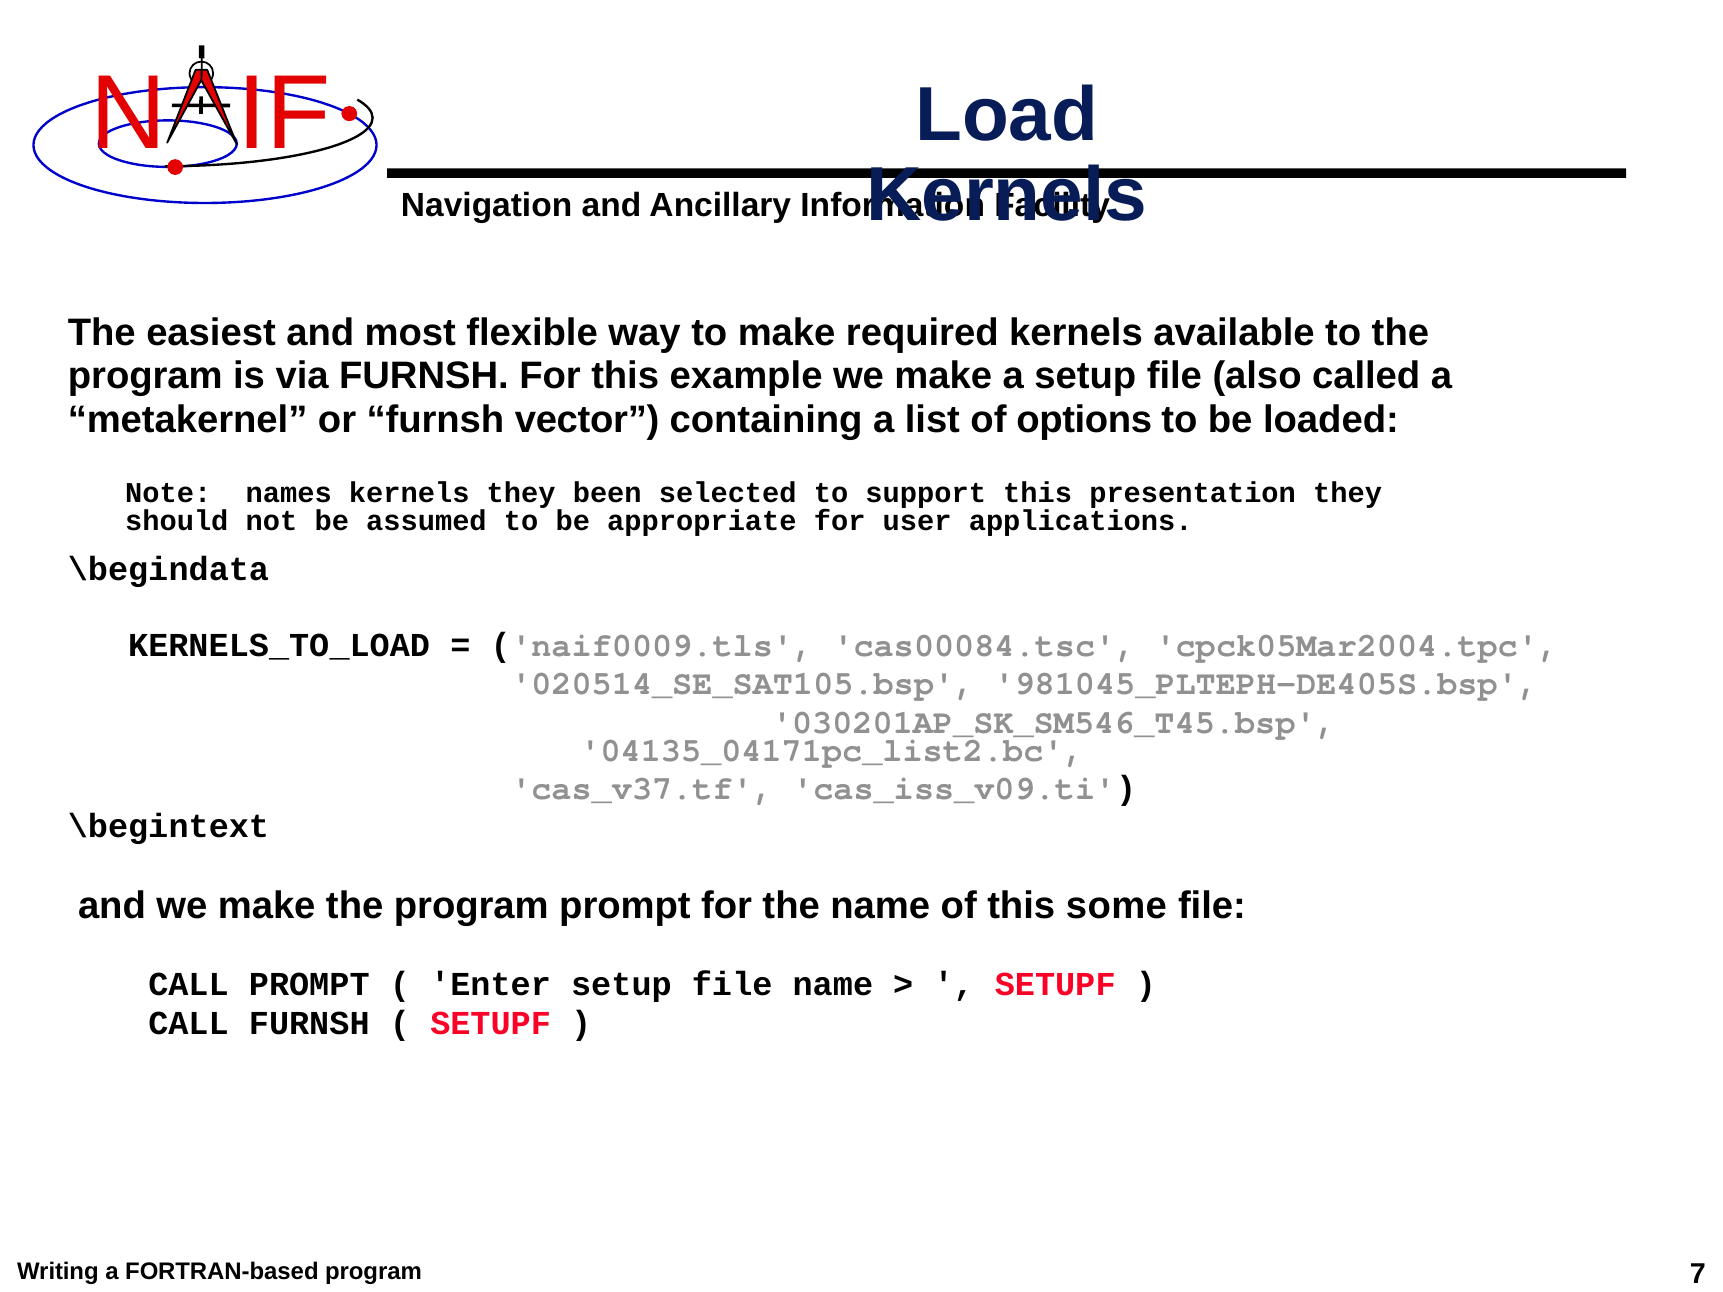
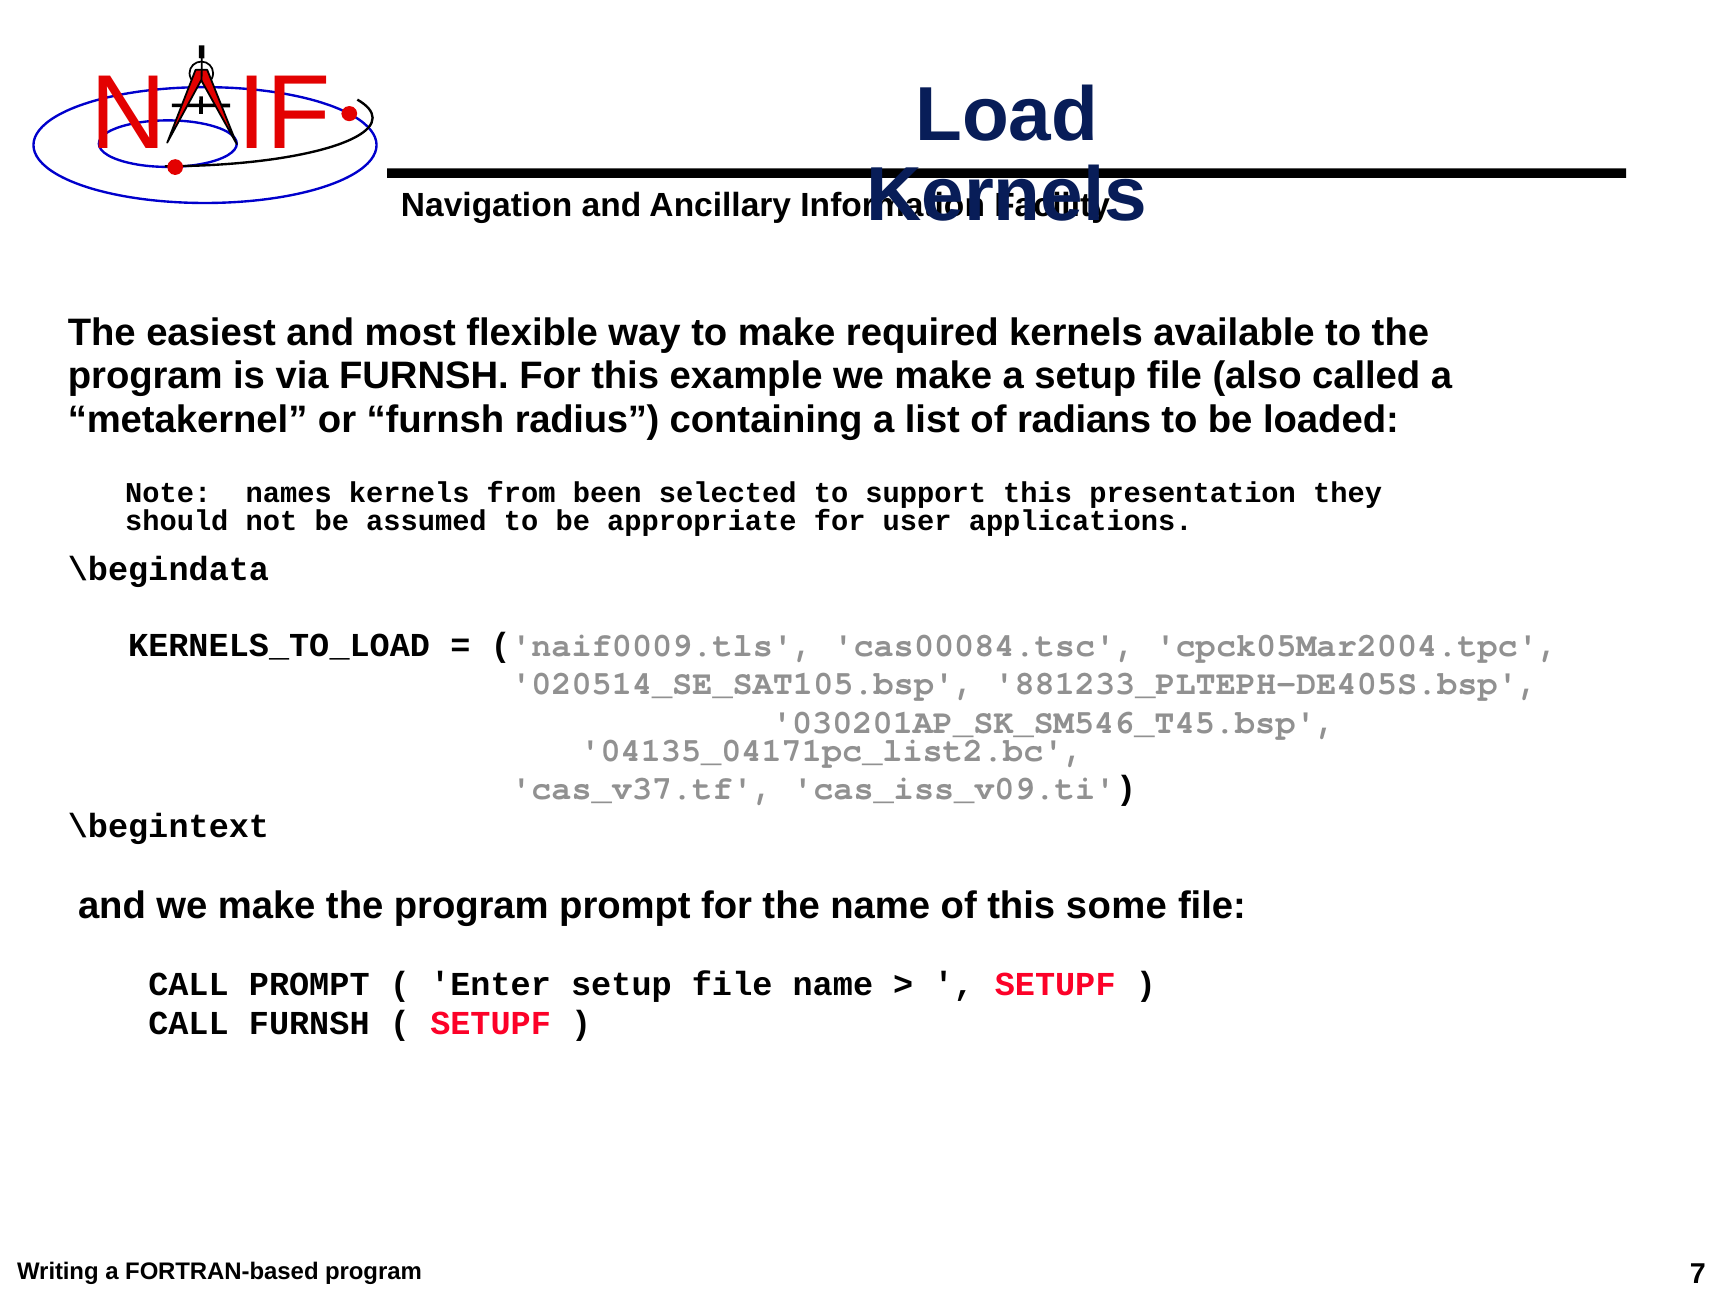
vector: vector -> radius
options: options -> radians
kernels they: they -> from
981045_PLTEPH-DE405S.bsp: 981045_PLTEPH-DE405S.bsp -> 881233_PLTEPH-DE405S.bsp
